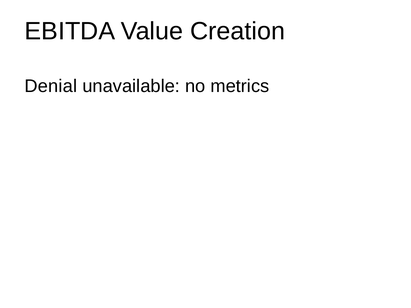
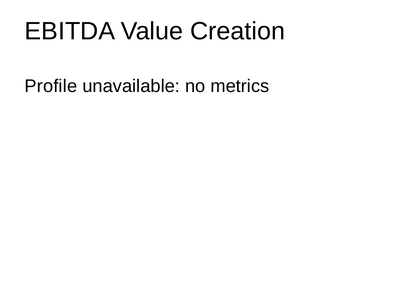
Denial: Denial -> Profile
